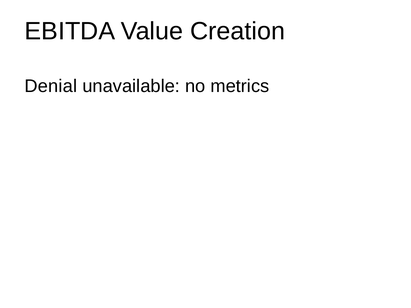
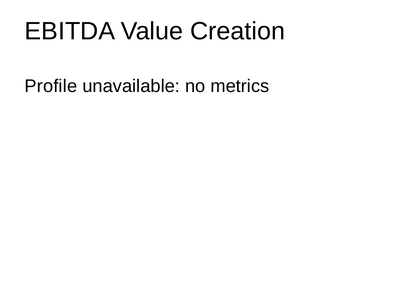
Denial: Denial -> Profile
